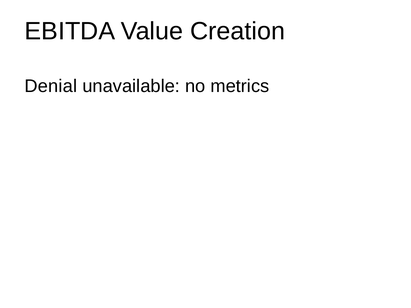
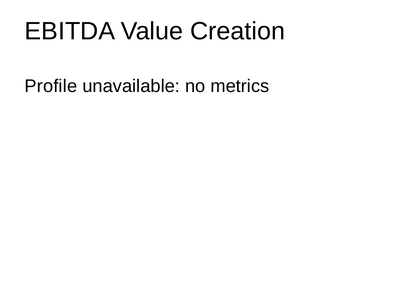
Denial: Denial -> Profile
